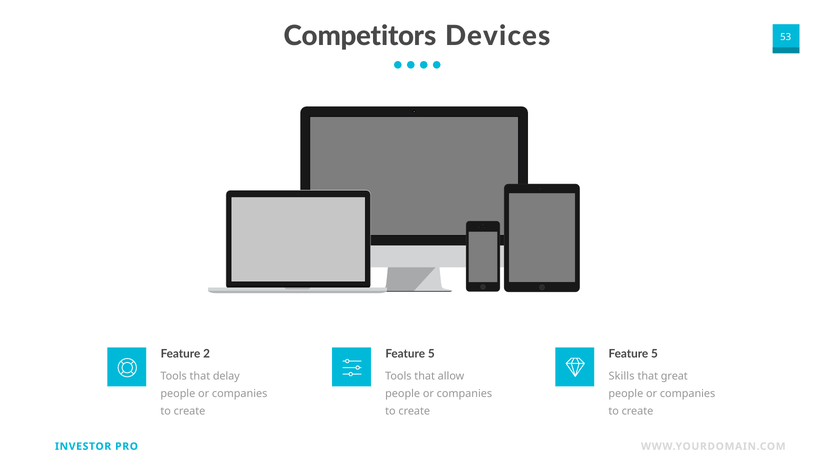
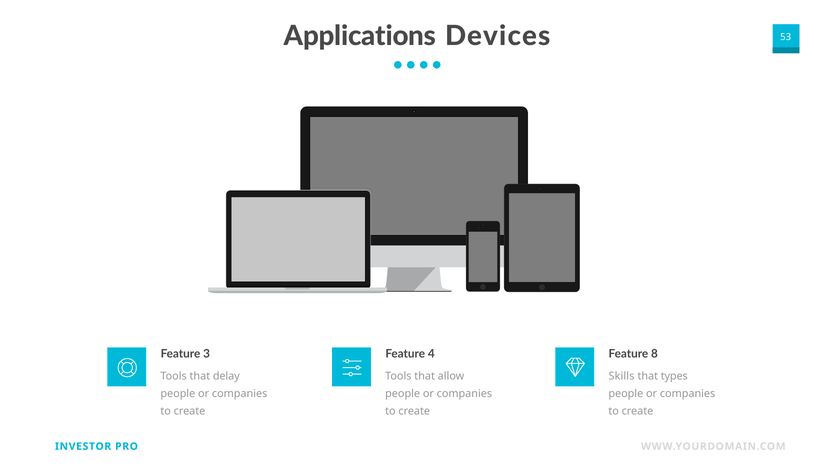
Competitors: Competitors -> Applications
2: 2 -> 3
5 at (431, 353): 5 -> 4
5 at (654, 353): 5 -> 8
great: great -> types
